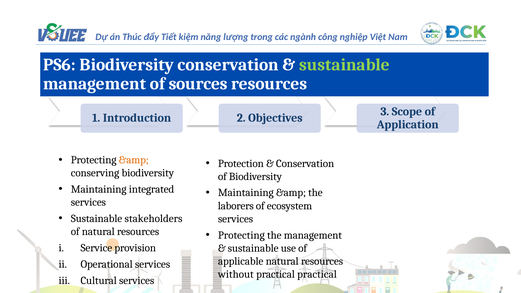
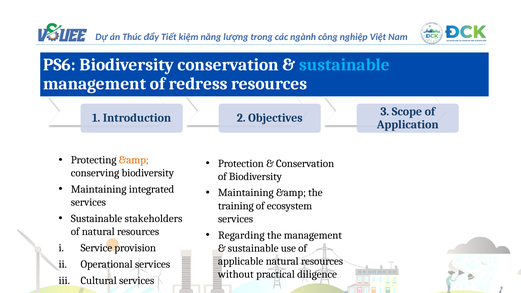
sustainable at (345, 65) colour: light green -> light blue
sources: sources -> redress
laborers: laborers -> training
Protecting at (241, 235): Protecting -> Regarding
practical practical: practical -> diligence
